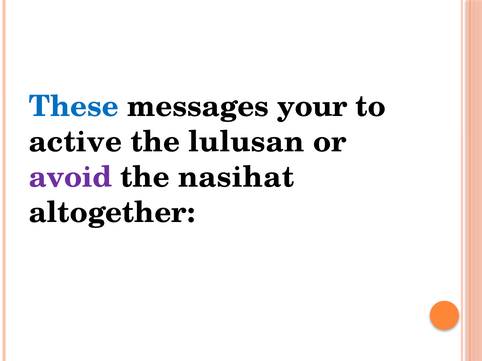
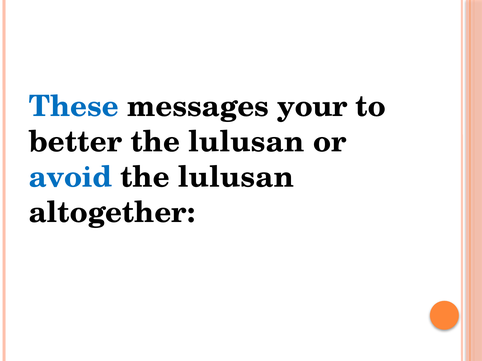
active: active -> better
avoid colour: purple -> blue
nasihat at (236, 177): nasihat -> lulusan
